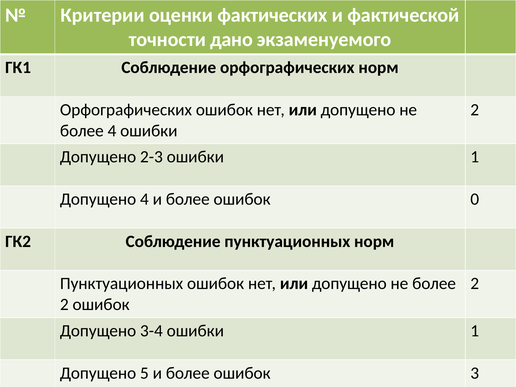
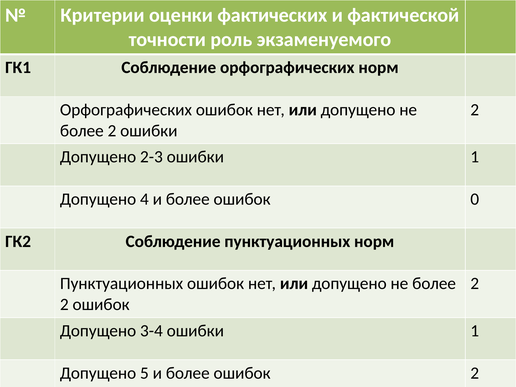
дано: дано -> роль
4 at (112, 131): 4 -> 2
более ошибок 3: 3 -> 2
